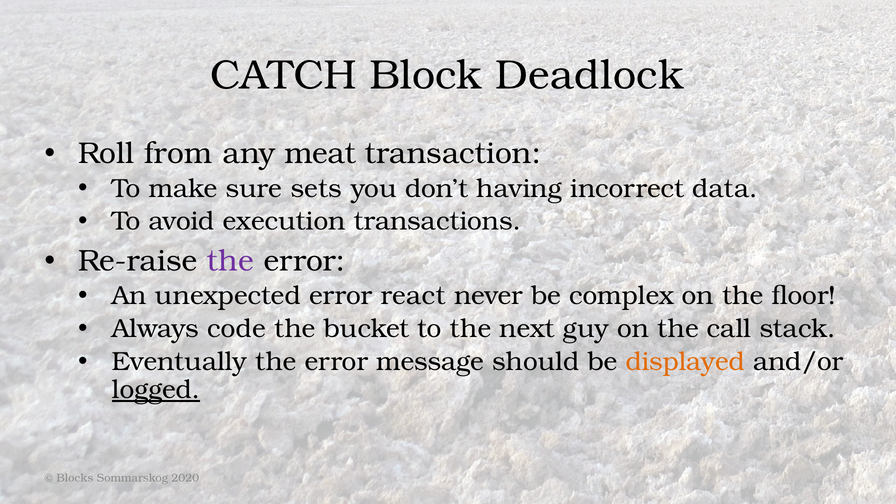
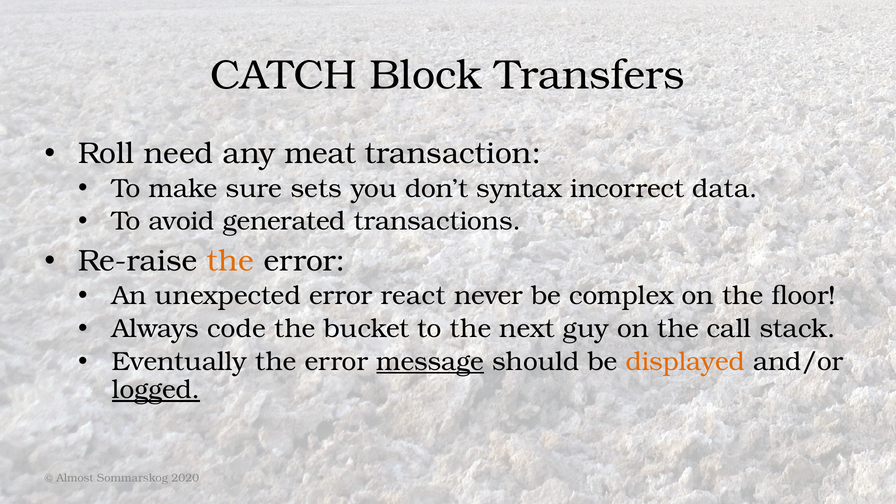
Deadlock: Deadlock -> Transfers
from: from -> need
having: having -> syntax
execution: execution -> generated
the at (230, 261) colour: purple -> orange
message underline: none -> present
Blocks: Blocks -> Almost
